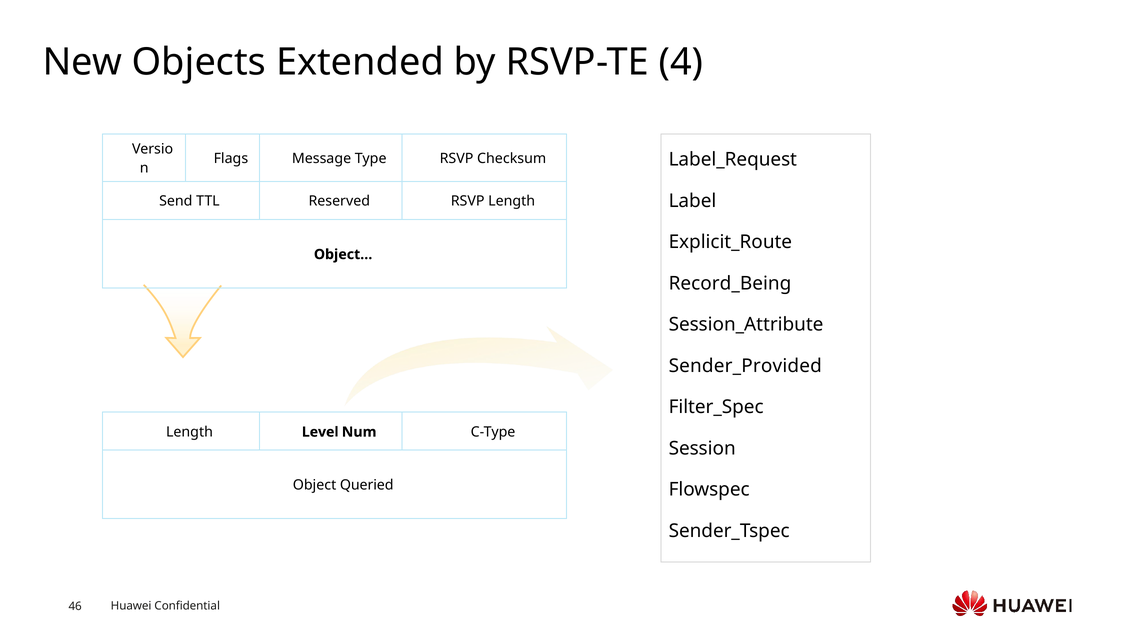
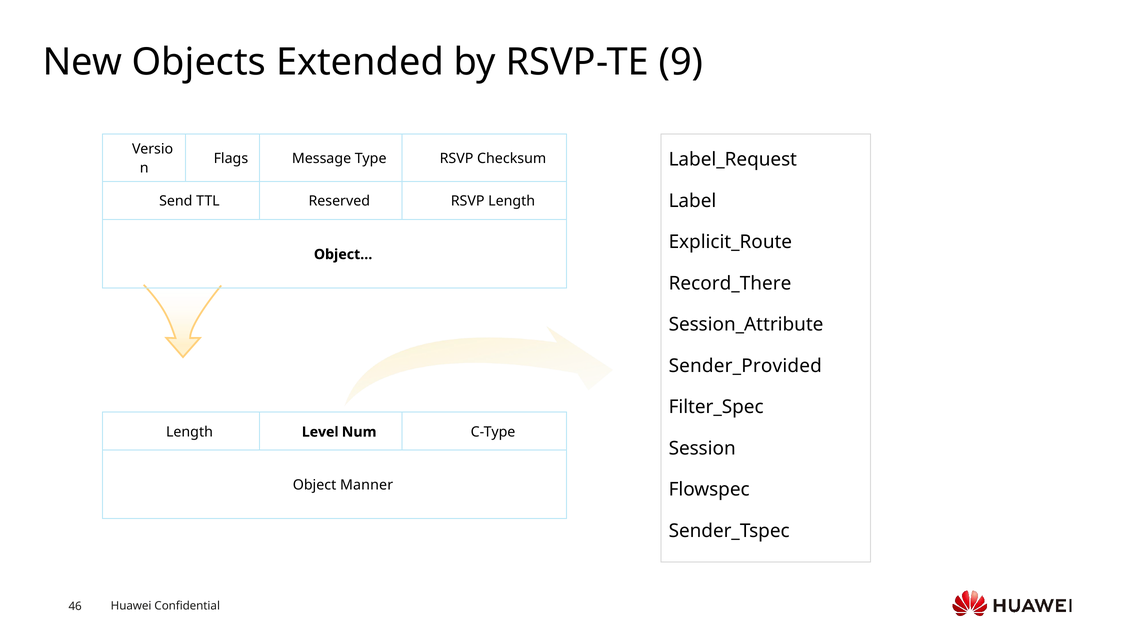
4: 4 -> 9
Record_Being: Record_Being -> Record_There
Queried: Queried -> Manner
